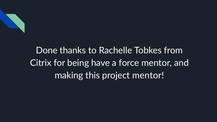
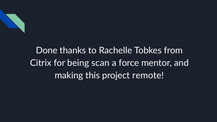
have: have -> scan
project mentor: mentor -> remote
